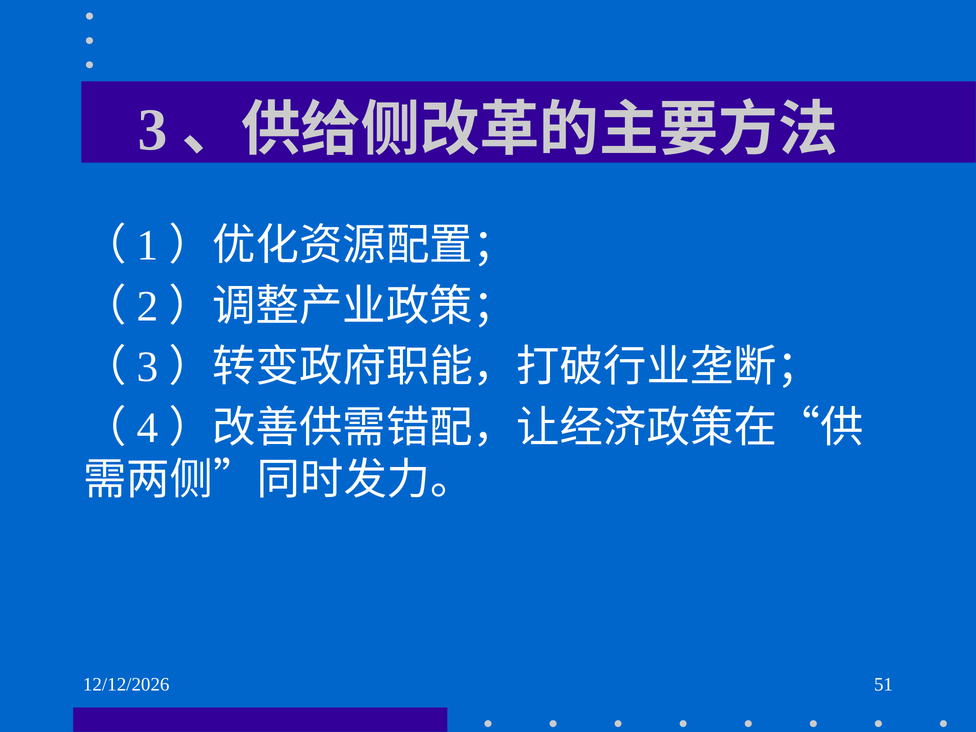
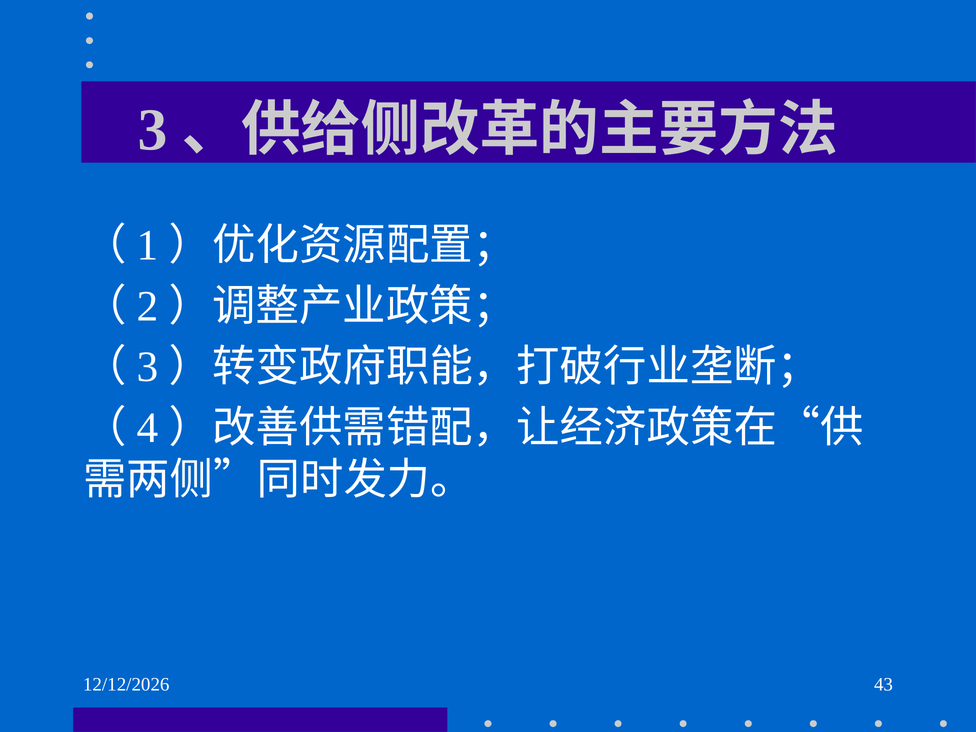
51: 51 -> 43
